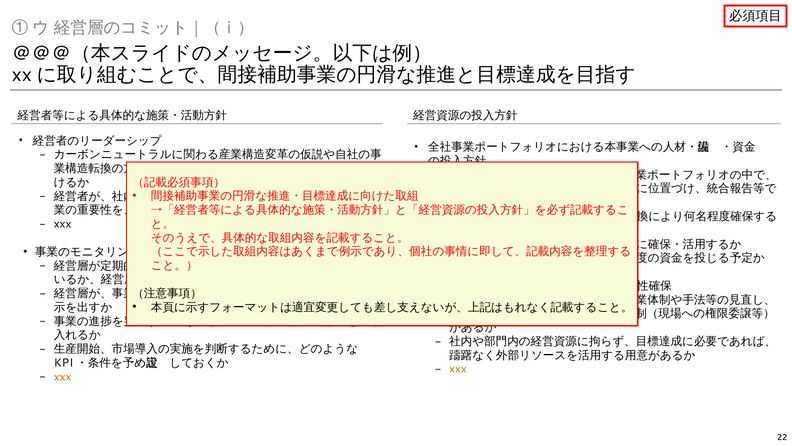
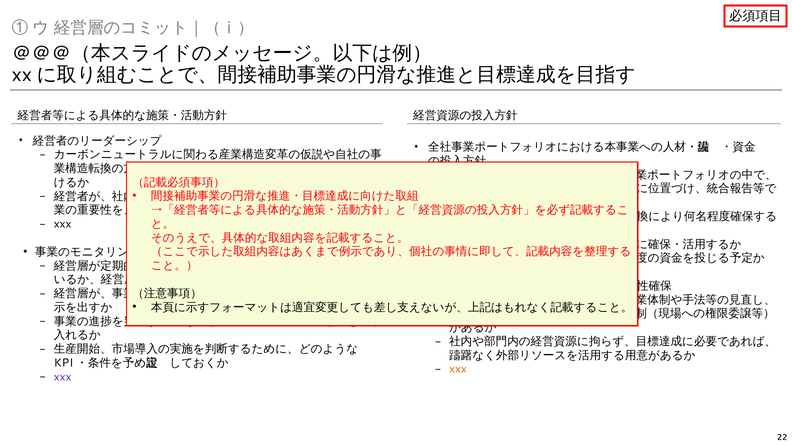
xxx at (63, 376) colour: orange -> purple
